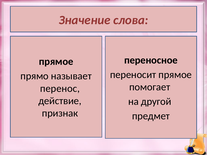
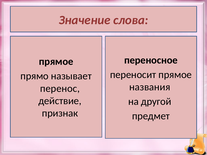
помогает: помогает -> названия
